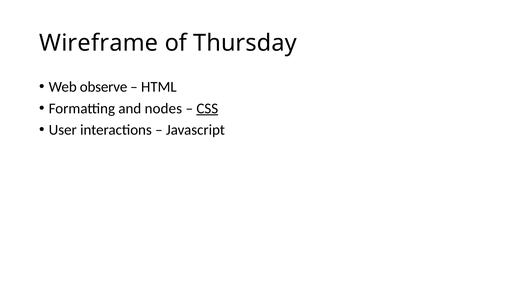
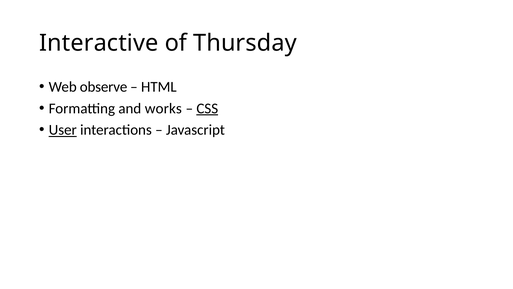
Wireframe: Wireframe -> Interactive
nodes: nodes -> works
User underline: none -> present
